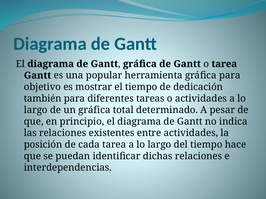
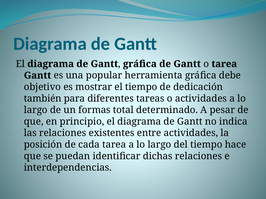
gráfica para: para -> debe
un gráfica: gráfica -> formas
